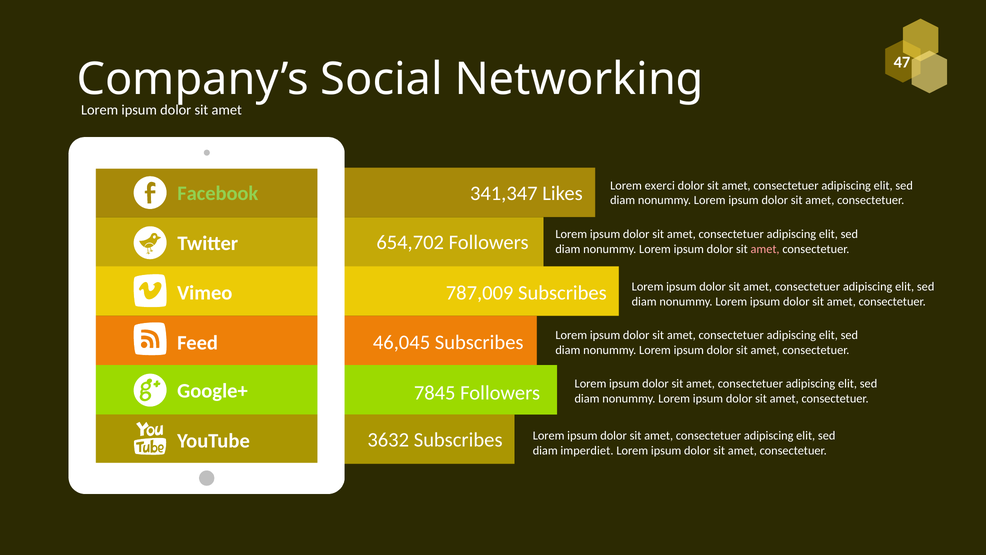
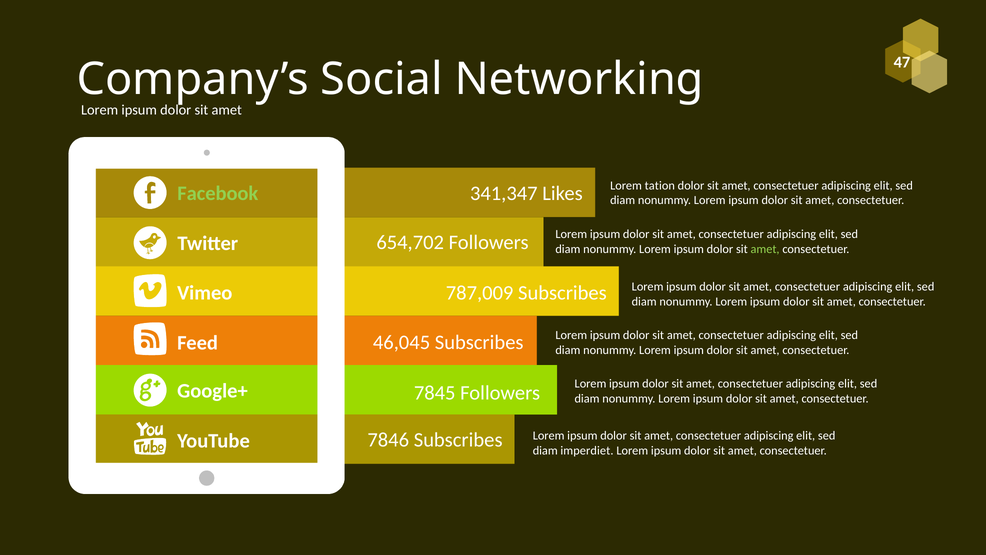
exerci: exerci -> tation
amet at (765, 249) colour: pink -> light green
3632: 3632 -> 7846
